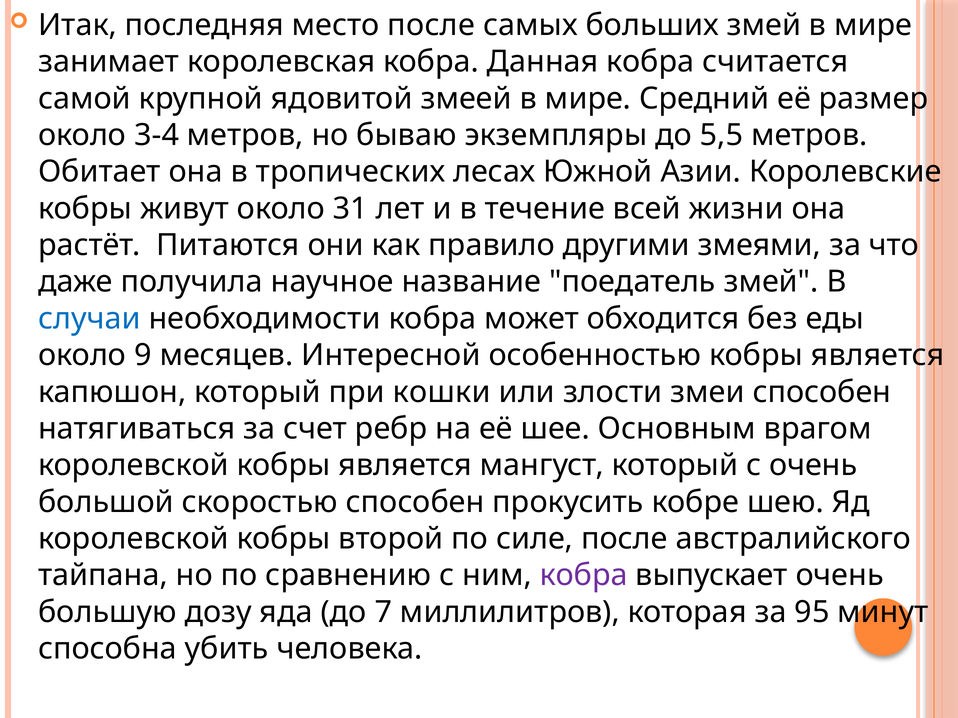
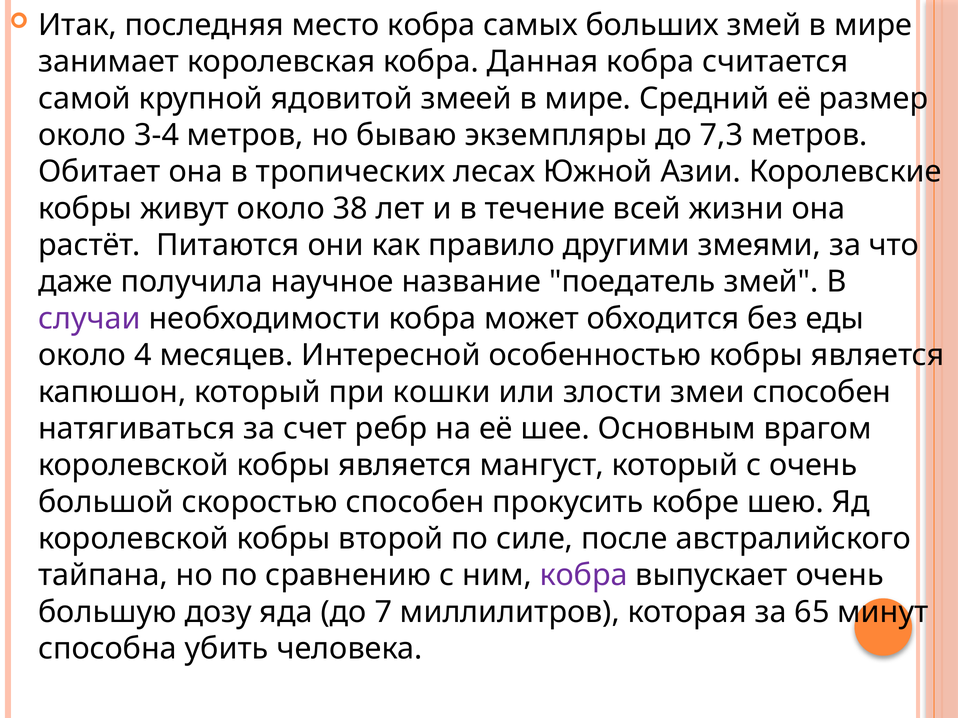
место после: после -> кобра
5,5: 5,5 -> 7,3
31: 31 -> 38
случаи colour: blue -> purple
9: 9 -> 4
95: 95 -> 65
